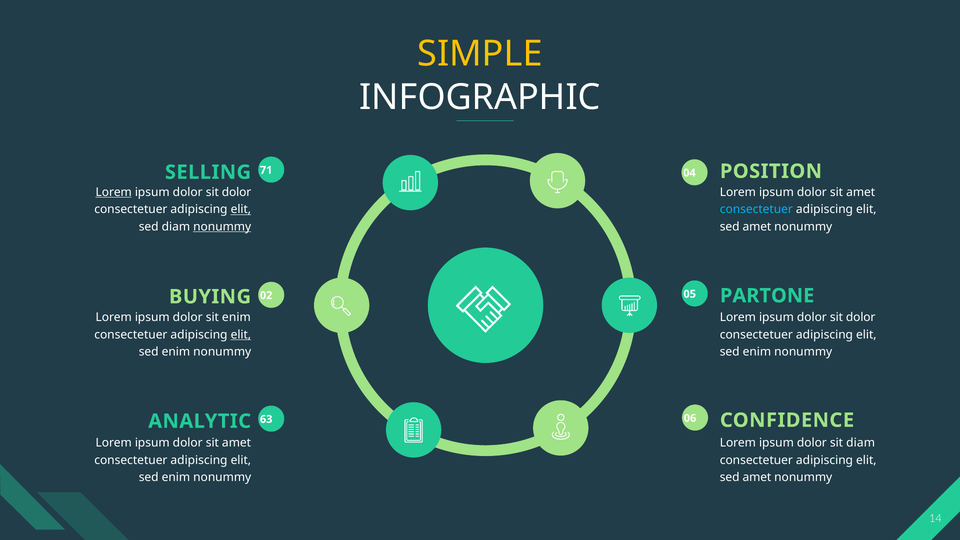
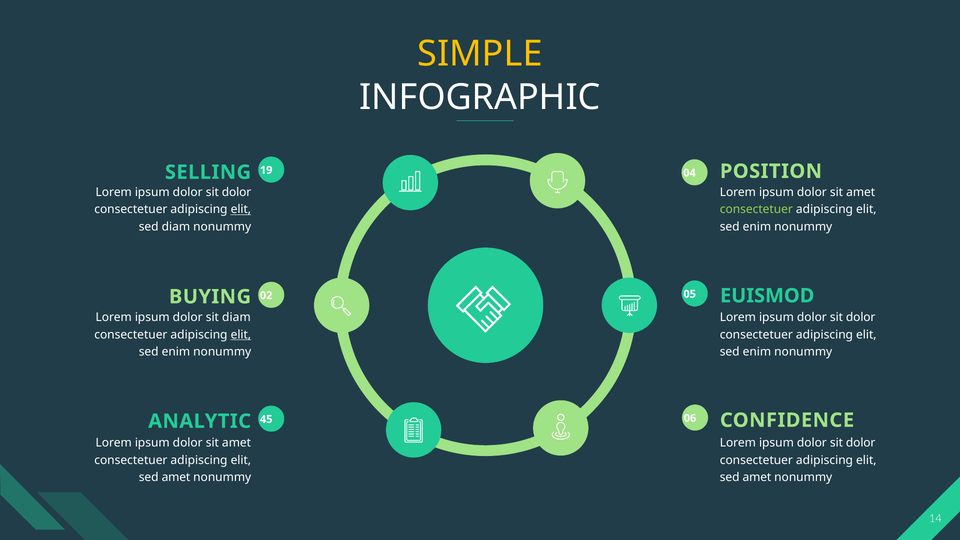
71: 71 -> 19
Lorem at (114, 192) underline: present -> none
consectetuer at (756, 209) colour: light blue -> light green
nonummy at (222, 227) underline: present -> none
amet at (757, 227): amet -> enim
PARTONE: PARTONE -> EUISMOD
sit enim: enim -> diam
63: 63 -> 45
diam at (861, 443): diam -> dolor
enim at (176, 477): enim -> amet
